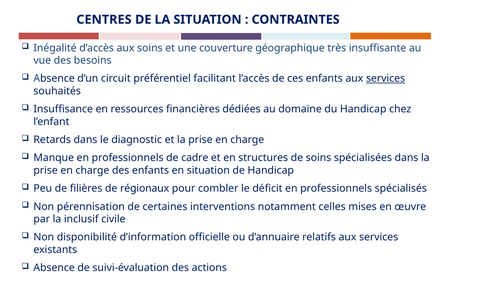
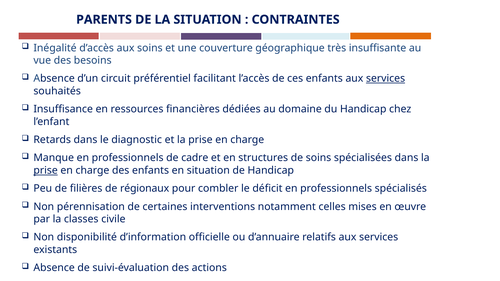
CENTRES: CENTRES -> PARENTS
prise at (46, 171) underline: none -> present
inclusif: inclusif -> classes
